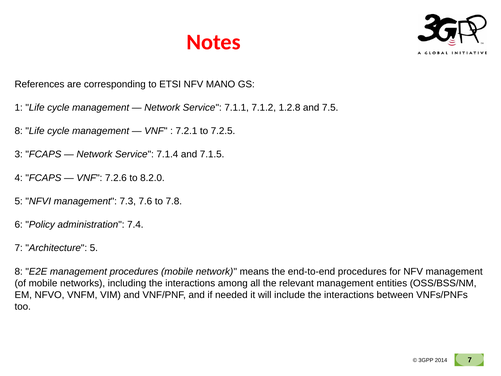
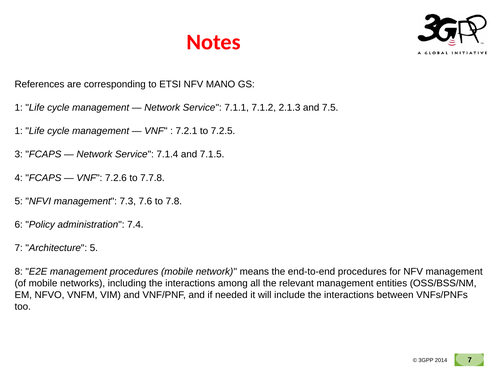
1.2.8: 1.2.8 -> 2.1.3
8 at (19, 131): 8 -> 1
8.2.0: 8.2.0 -> 7.7.8
